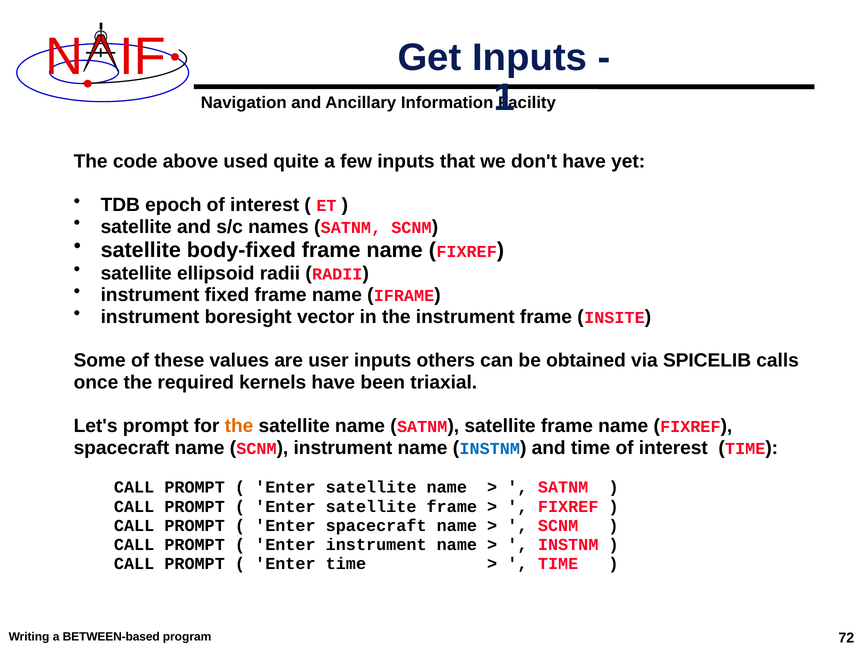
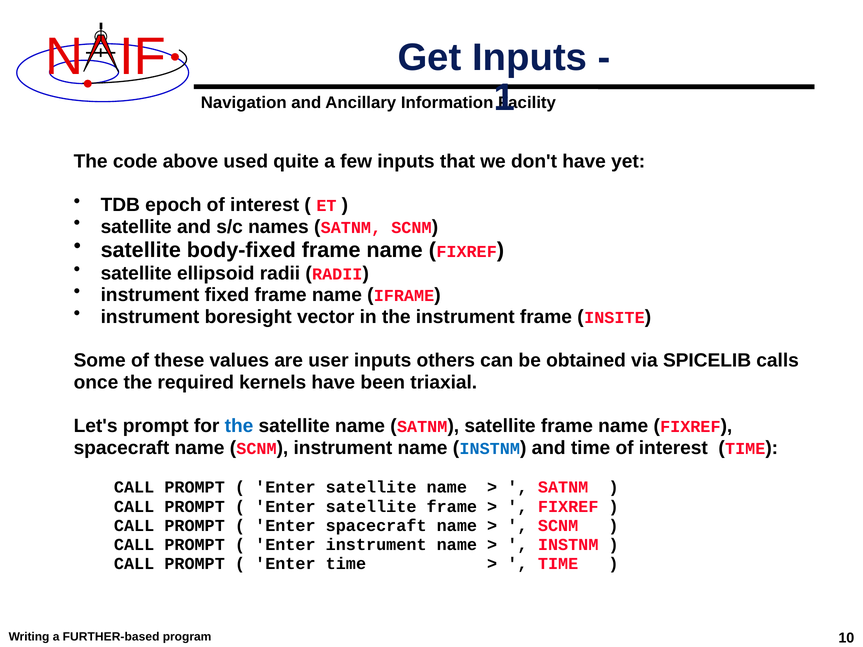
the at (239, 426) colour: orange -> blue
BETWEEN-based: BETWEEN-based -> FURTHER-based
72: 72 -> 10
